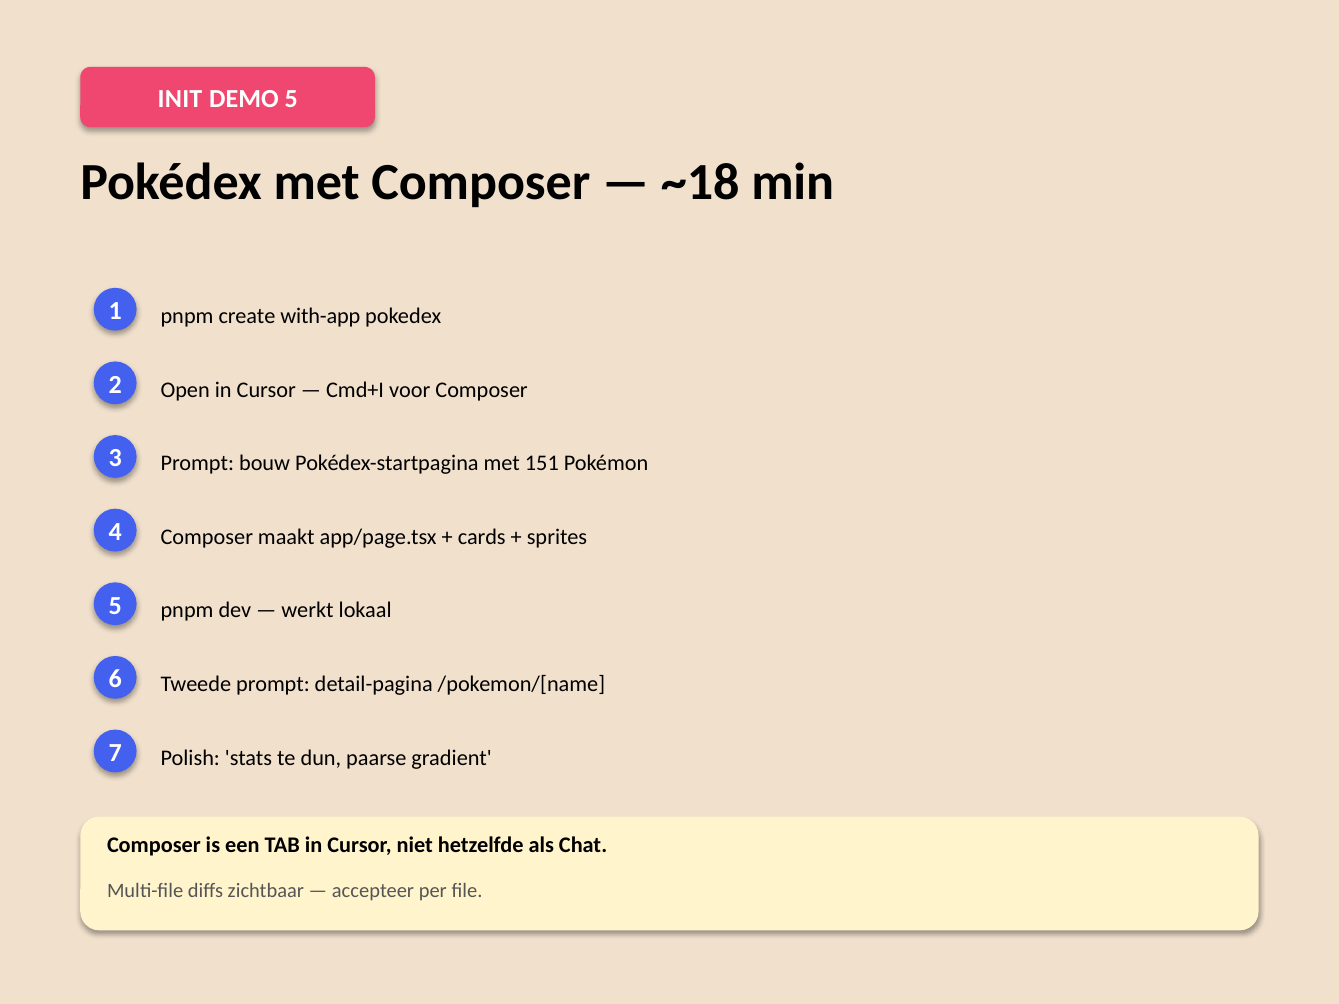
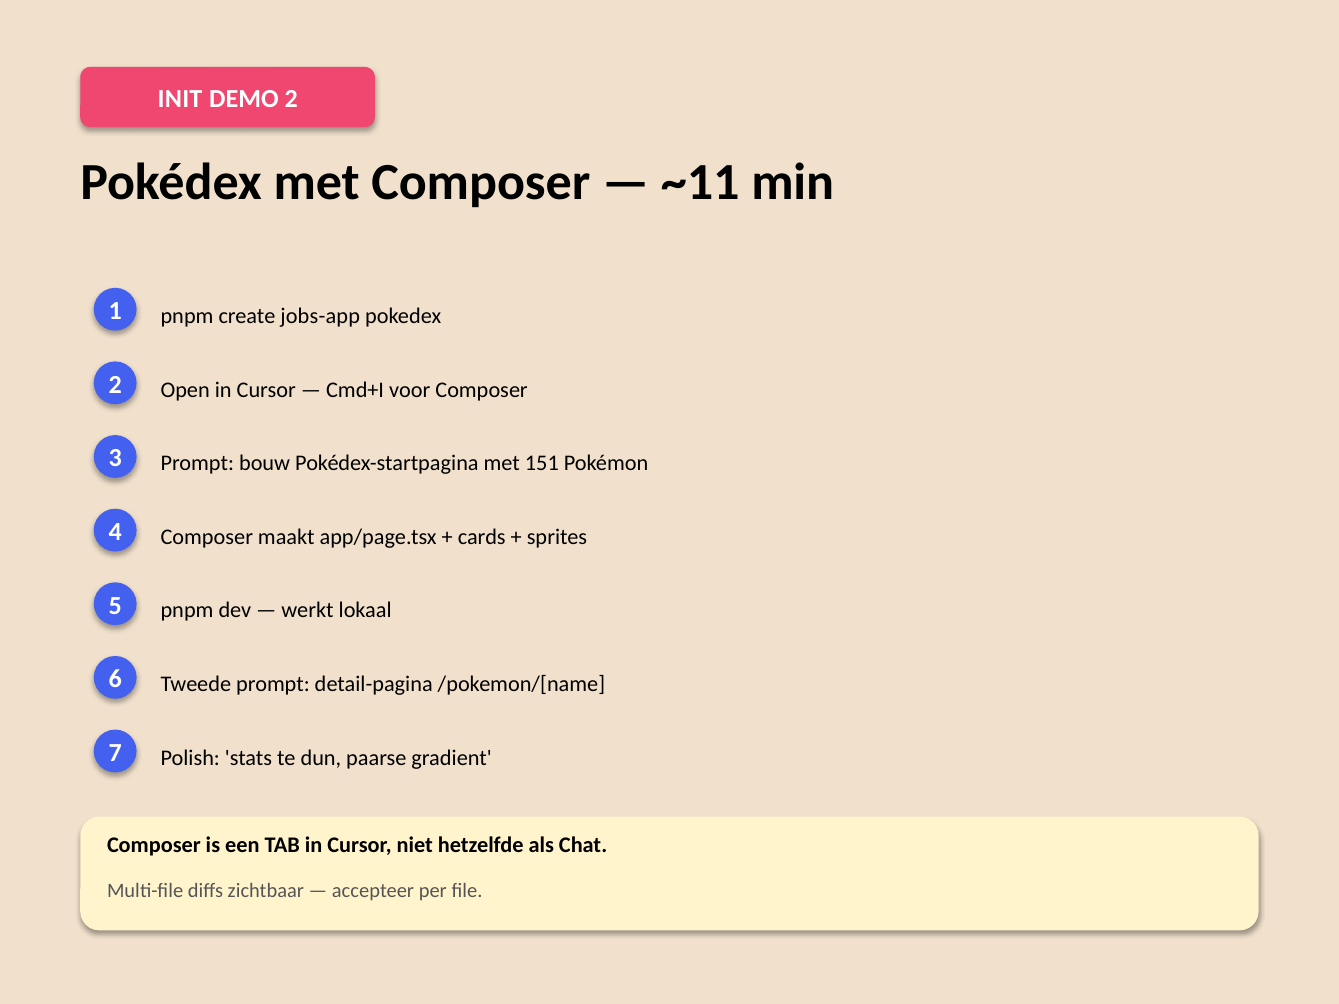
DEMO 5: 5 -> 2
~18: ~18 -> ~11
with-app: with-app -> jobs-app
